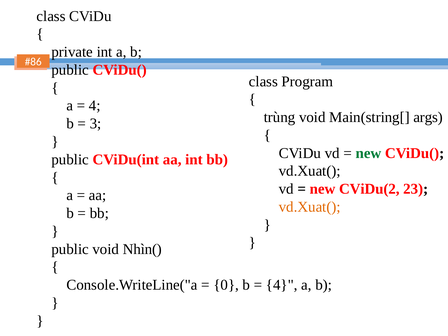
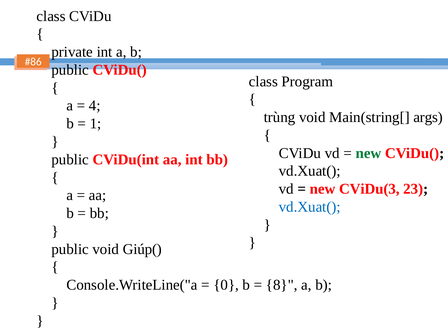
3: 3 -> 1
CViDu(2: CViDu(2 -> CViDu(3
vd.Xuat( at (310, 207) colour: orange -> blue
Nhìn(: Nhìn( -> Giúp(
4 at (282, 285): 4 -> 8
